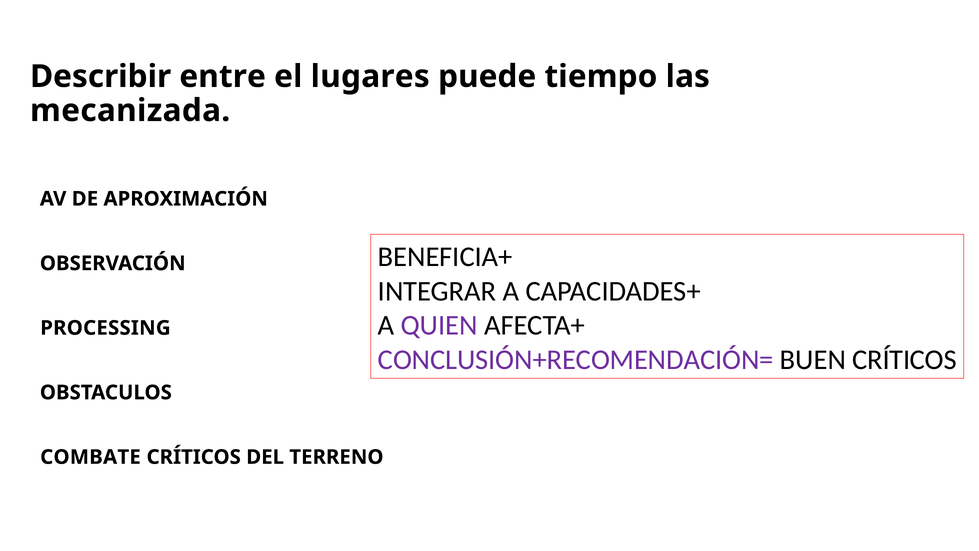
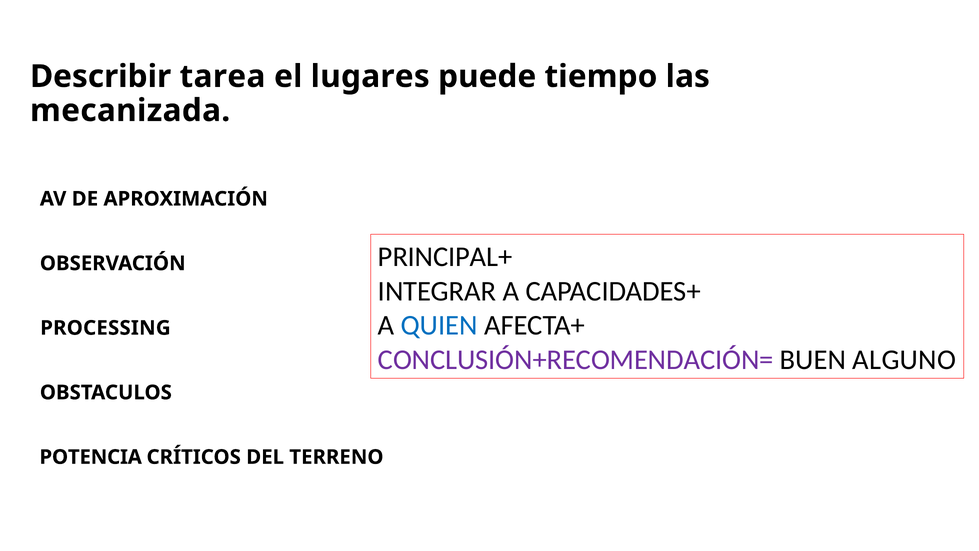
entre: entre -> tarea
BENEFICIA+: BENEFICIA+ -> PRINCIPAL+
QUIEN colour: purple -> blue
BUEN CRÍTICOS: CRÍTICOS -> ALGUNO
COMBATE: COMBATE -> POTENCIA
